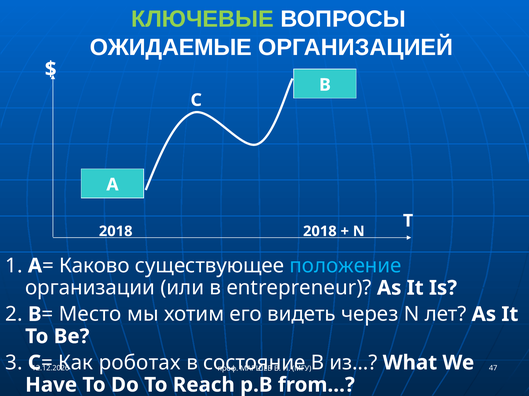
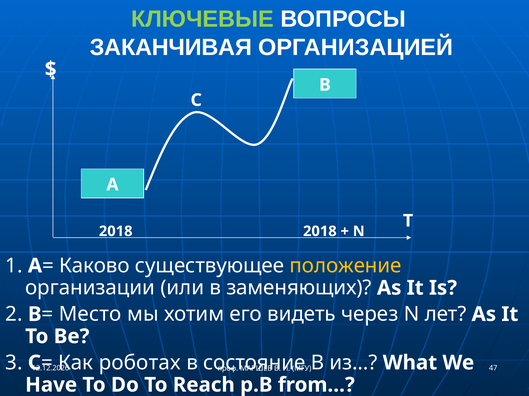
ОЖИДАЕМЫЕ: ОЖИДАЕМЫЕ -> ЗАКАНЧИВАЯ
положение colour: light blue -> yellow
entrepreneur: entrepreneur -> заменяющих
